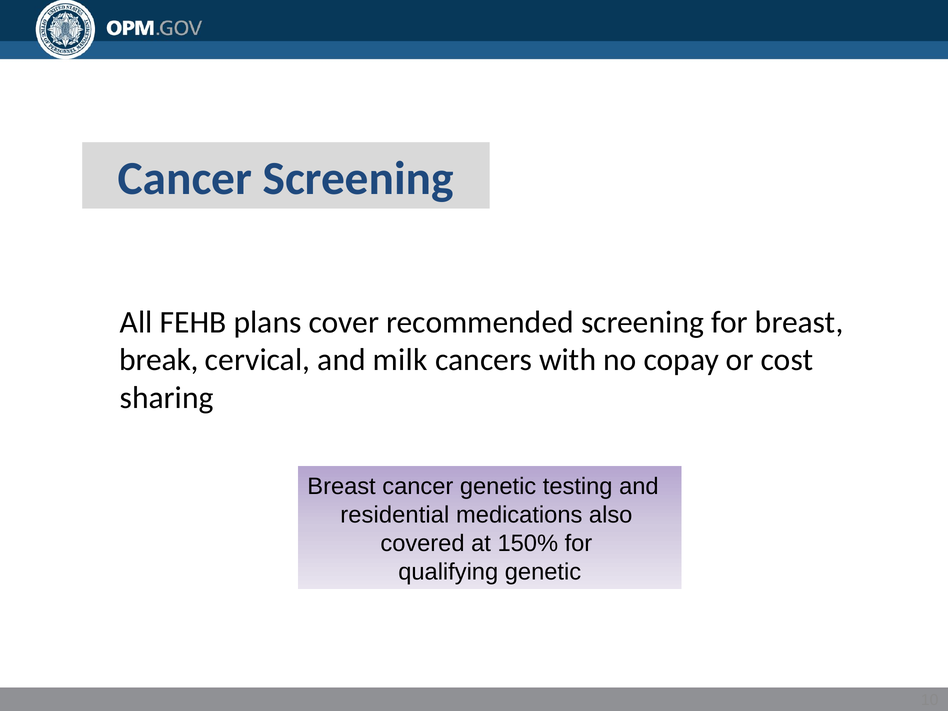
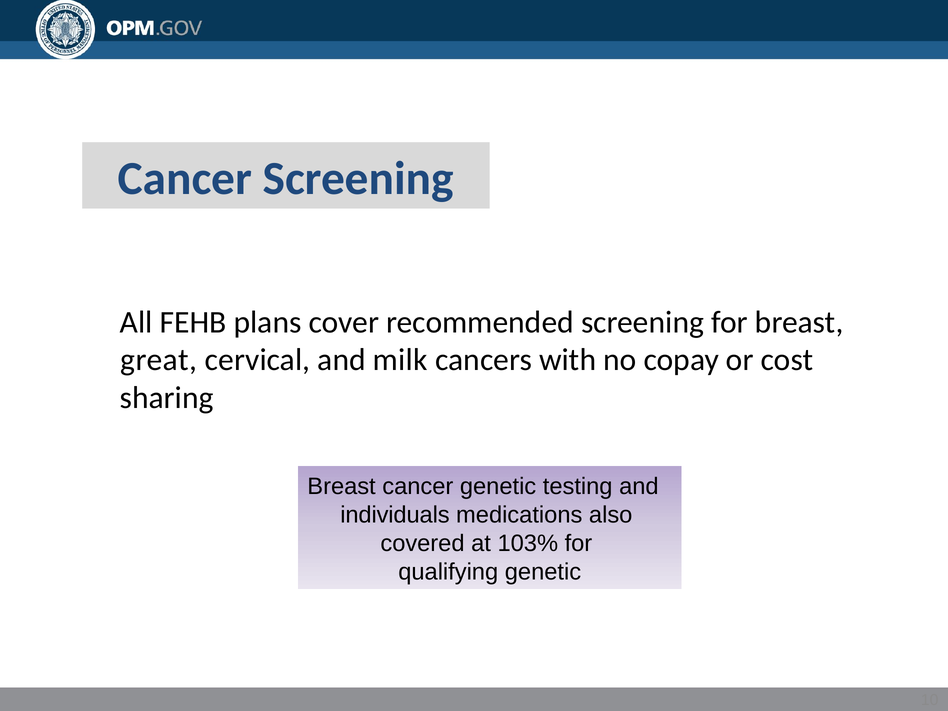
break: break -> great
residential: residential -> individuals
150%: 150% -> 103%
